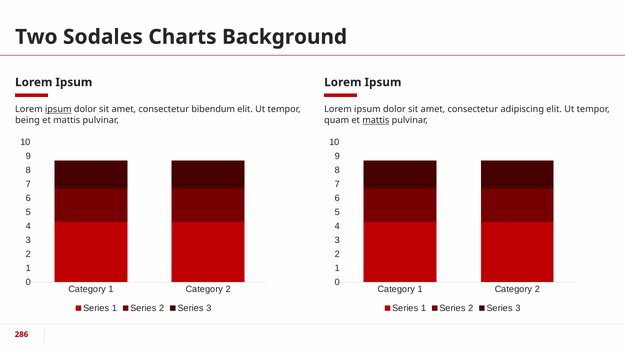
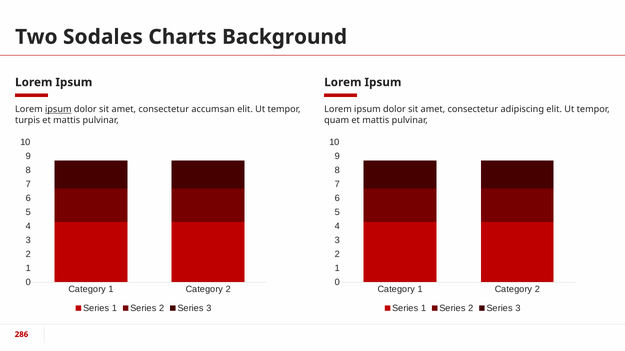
bibendum: bibendum -> accumsan
being: being -> turpis
mattis at (376, 121) underline: present -> none
